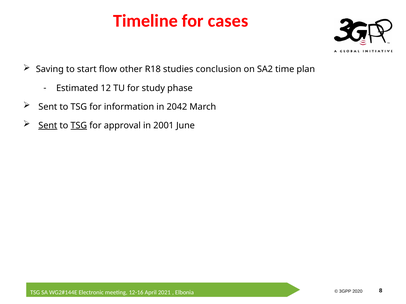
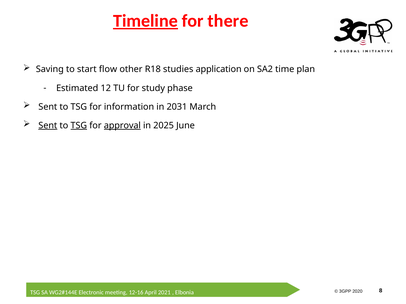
Timeline underline: none -> present
cases: cases -> there
conclusion: conclusion -> application
2042: 2042 -> 2031
approval underline: none -> present
2001: 2001 -> 2025
